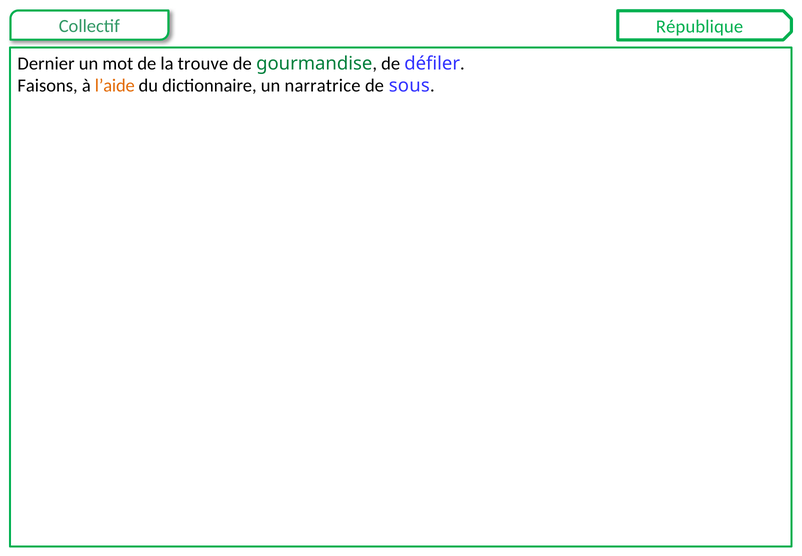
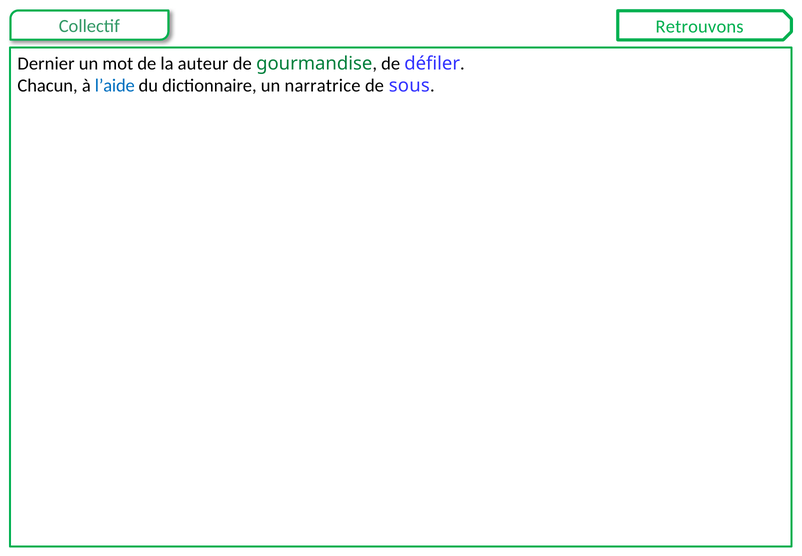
République: République -> Retrouvons
trouve: trouve -> auteur
Faisons: Faisons -> Chacun
l’aide colour: orange -> blue
